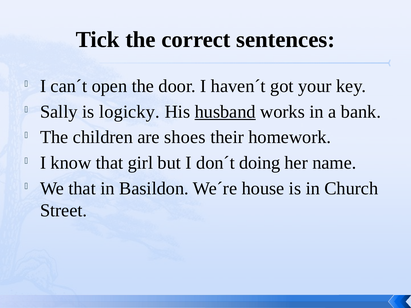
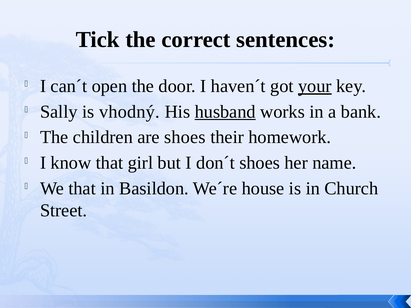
your underline: none -> present
logicky: logicky -> vhodný
don´t doing: doing -> shoes
